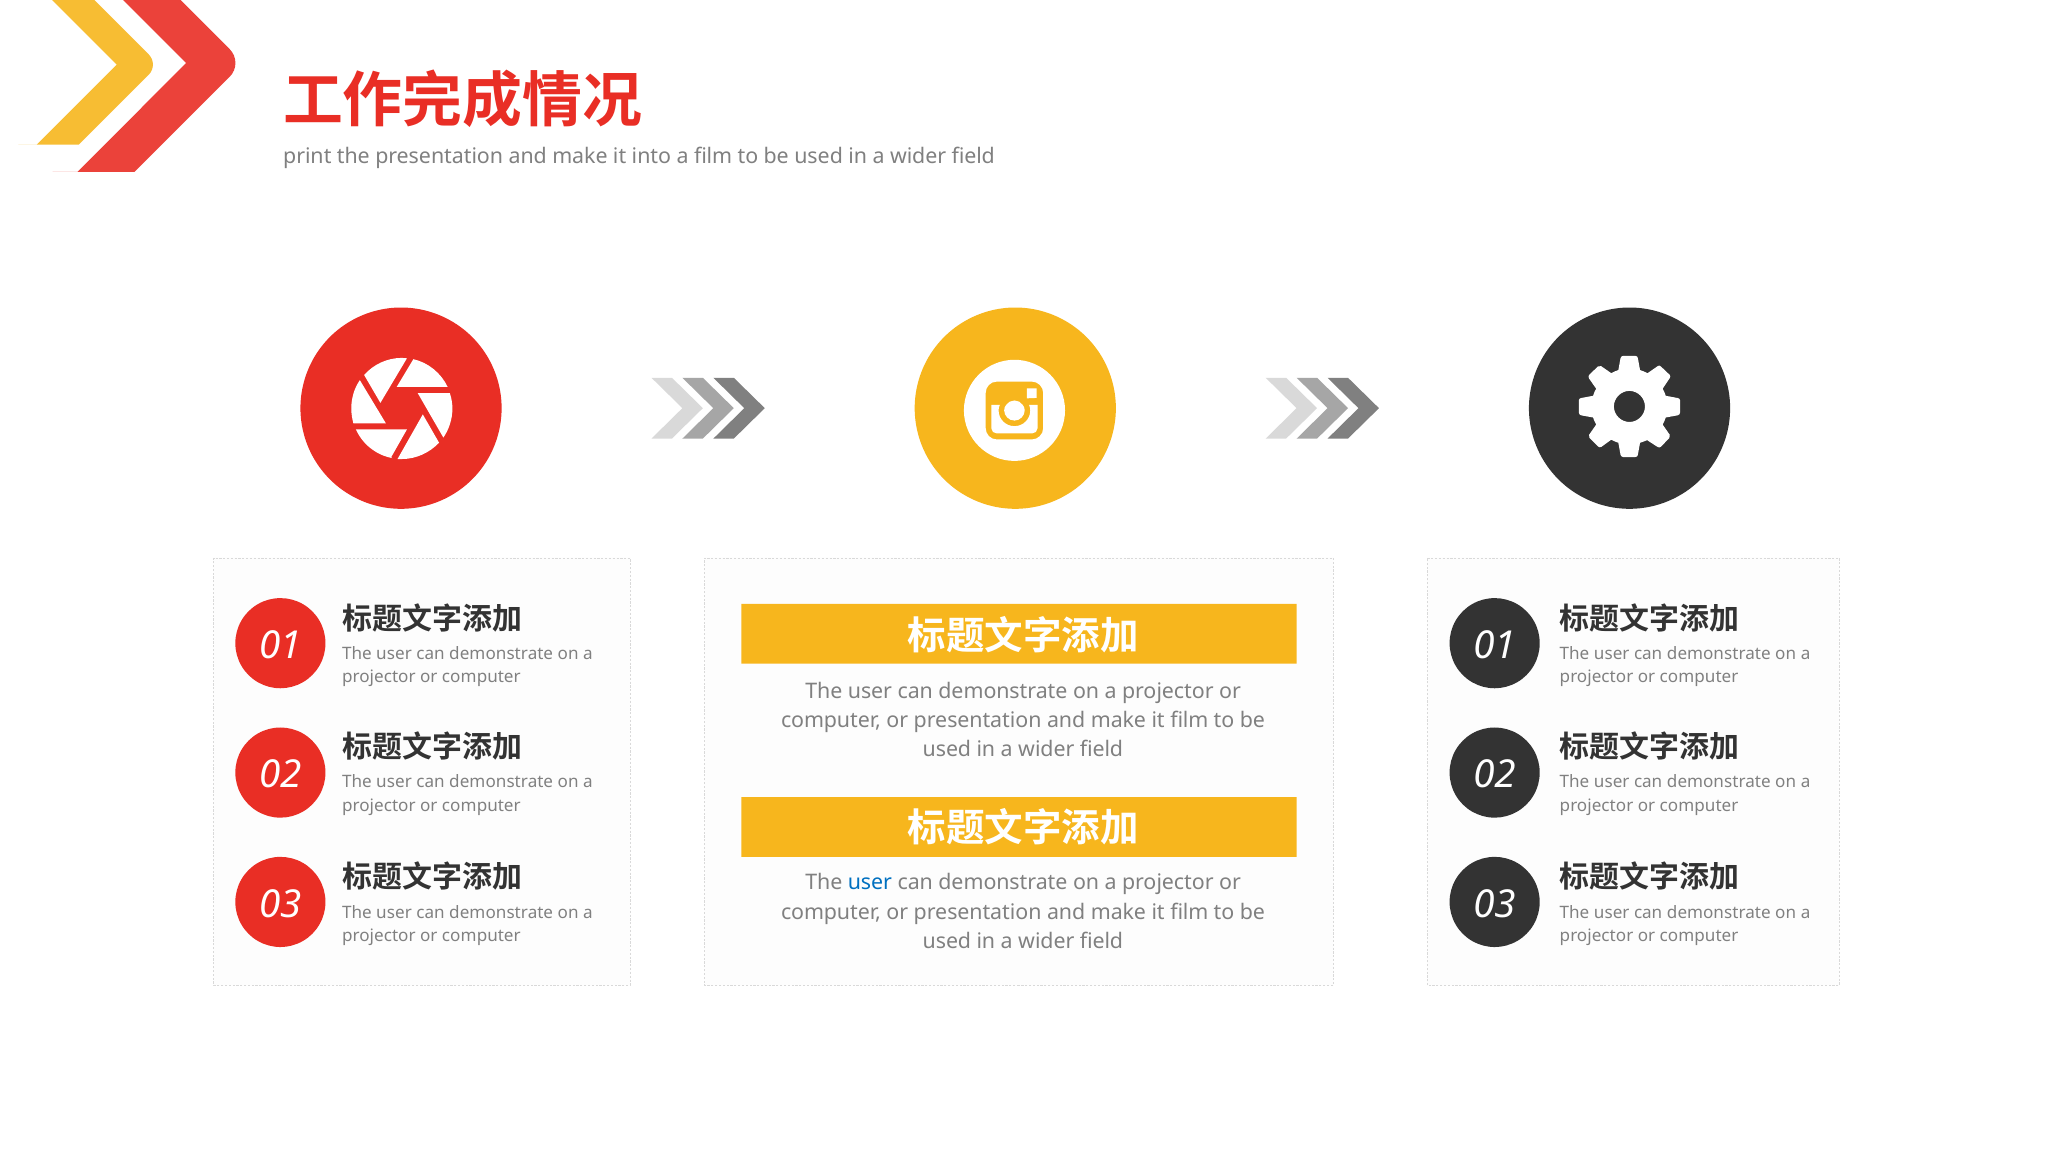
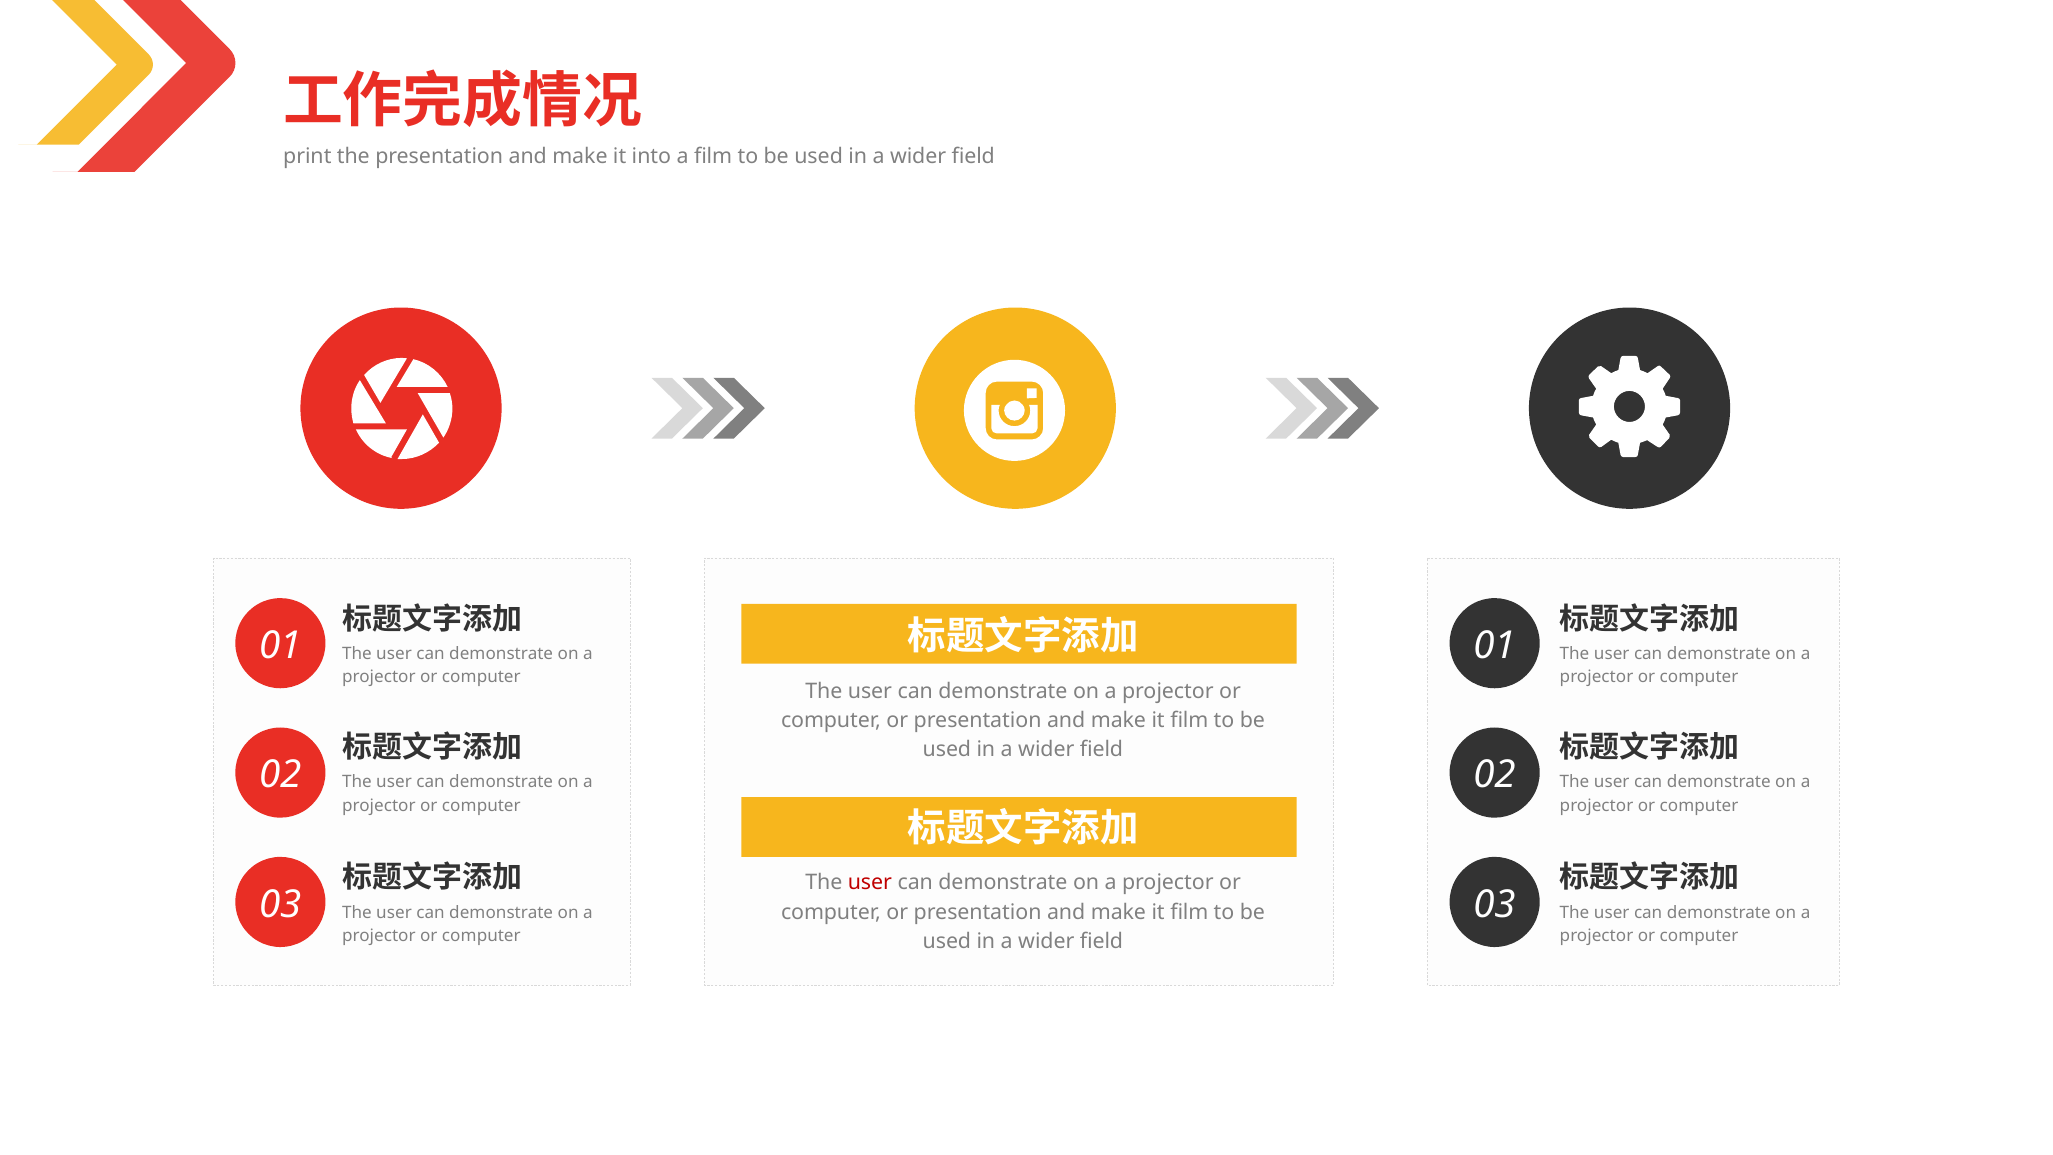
user at (870, 883) colour: blue -> red
